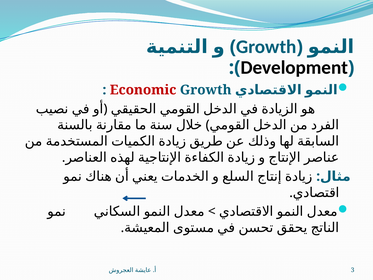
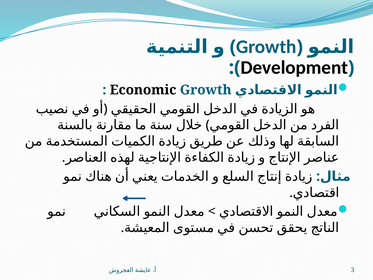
Economic colour: red -> black
